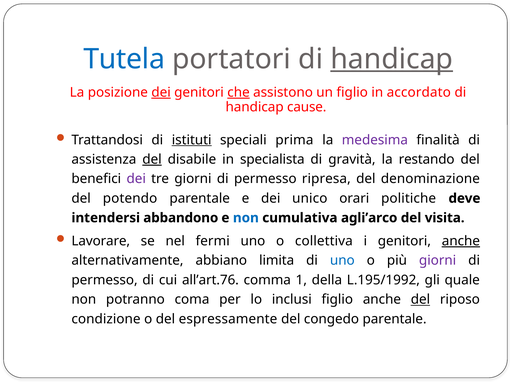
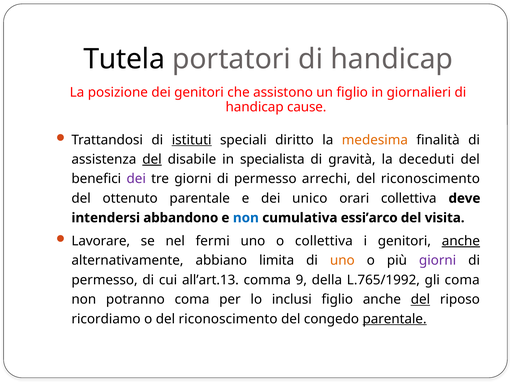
Tutela colour: blue -> black
handicap at (392, 59) underline: present -> none
dei at (161, 92) underline: present -> none
che underline: present -> none
accordato: accordato -> giornalieri
prima: prima -> diritto
medesima colour: purple -> orange
restando: restando -> deceduti
ripresa: ripresa -> arrechi
denominazione at (430, 179): denominazione -> riconoscimento
potendo: potendo -> ottenuto
orari politiche: politiche -> collettiva
agli’arco: agli’arco -> essi’arco
uno at (342, 261) colour: blue -> orange
all’art.76: all’art.76 -> all’art.13
1: 1 -> 9
L.195/1992: L.195/1992 -> L.765/1992
gli quale: quale -> coma
condizione: condizione -> ricordiamo
o del espressamente: espressamente -> riconoscimento
parentale at (395, 319) underline: none -> present
